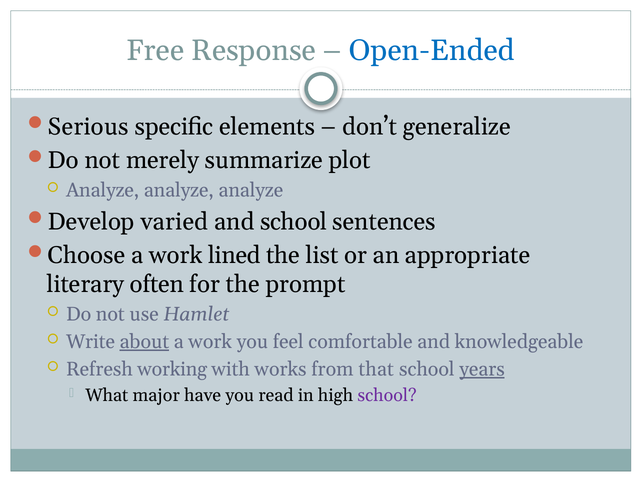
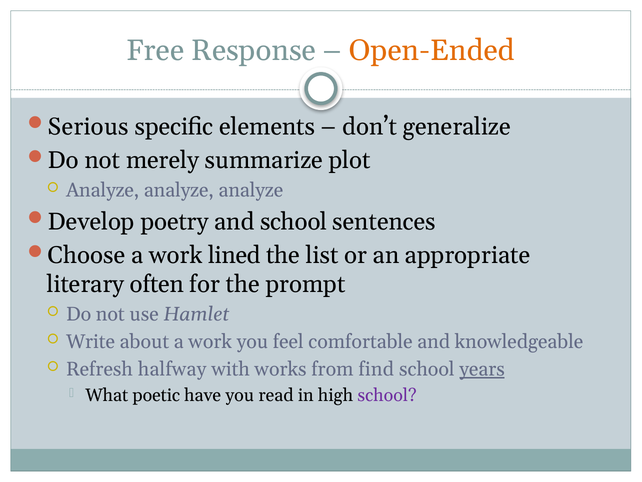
Open-Ended colour: blue -> orange
varied: varied -> poetry
about underline: present -> none
working: working -> halfway
that: that -> find
major: major -> poetic
